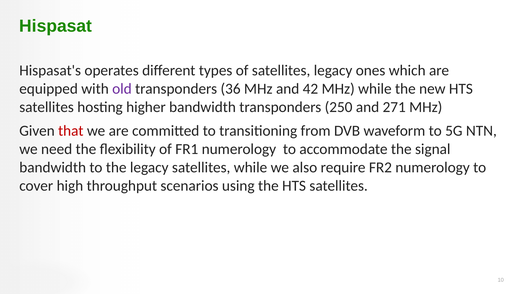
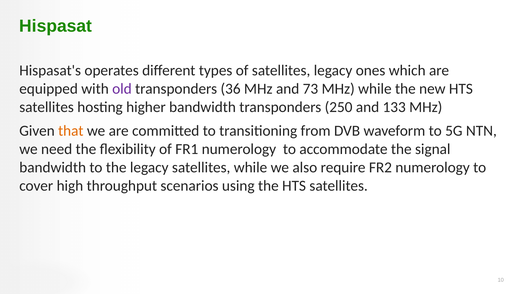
42: 42 -> 73
271: 271 -> 133
that colour: red -> orange
